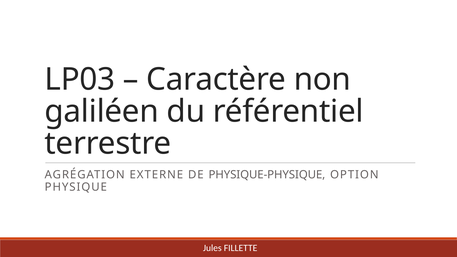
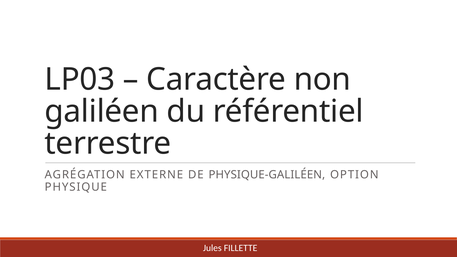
PHYSIQUE-PHYSIQUE: PHYSIQUE-PHYSIQUE -> PHYSIQUE-GALILÉEN
